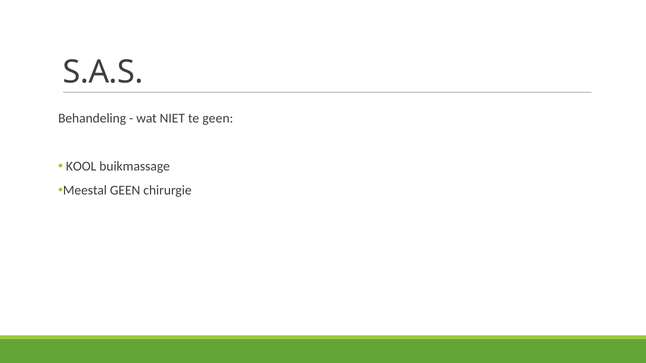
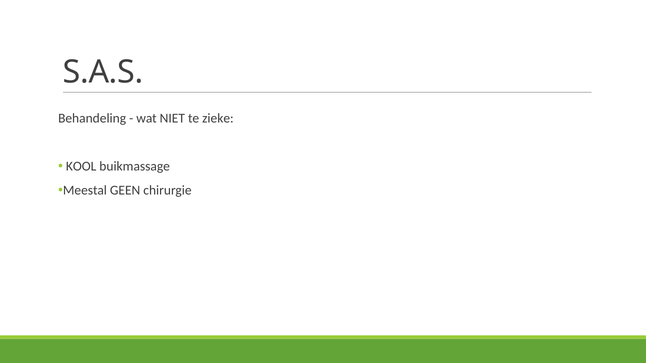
te geen: geen -> zieke
